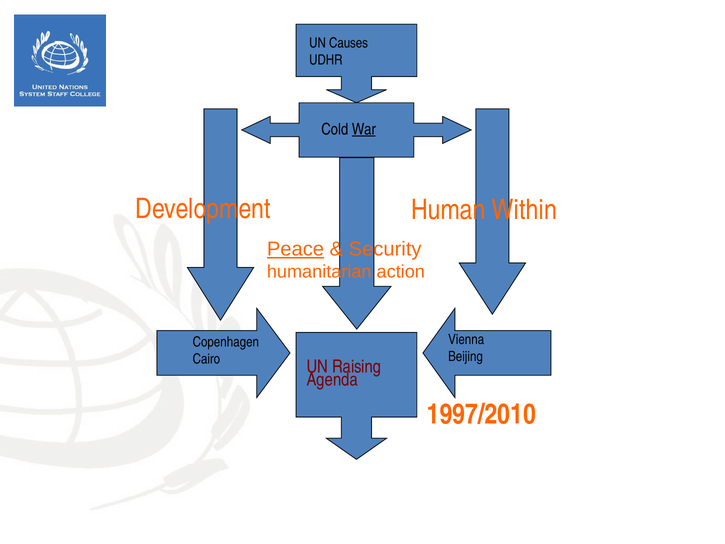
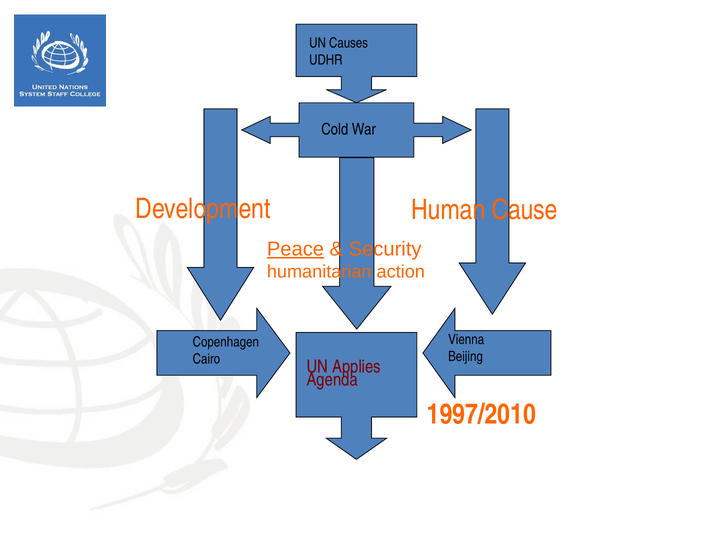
War underline: present -> none
Within: Within -> Cause
Raising: Raising -> Applies
